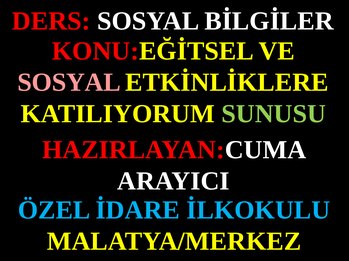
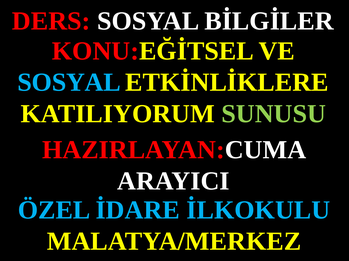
SOSYAL at (69, 83) colour: pink -> light blue
